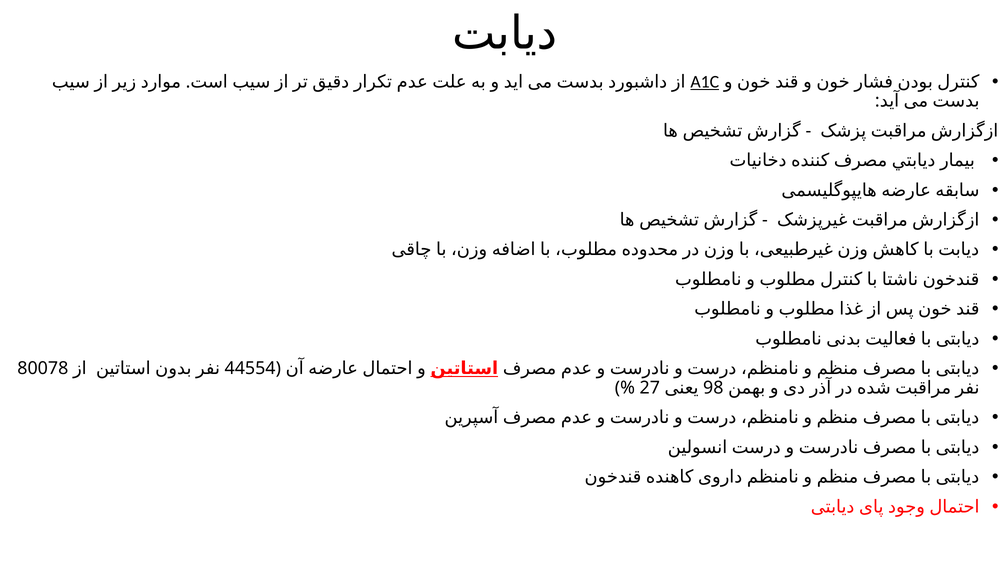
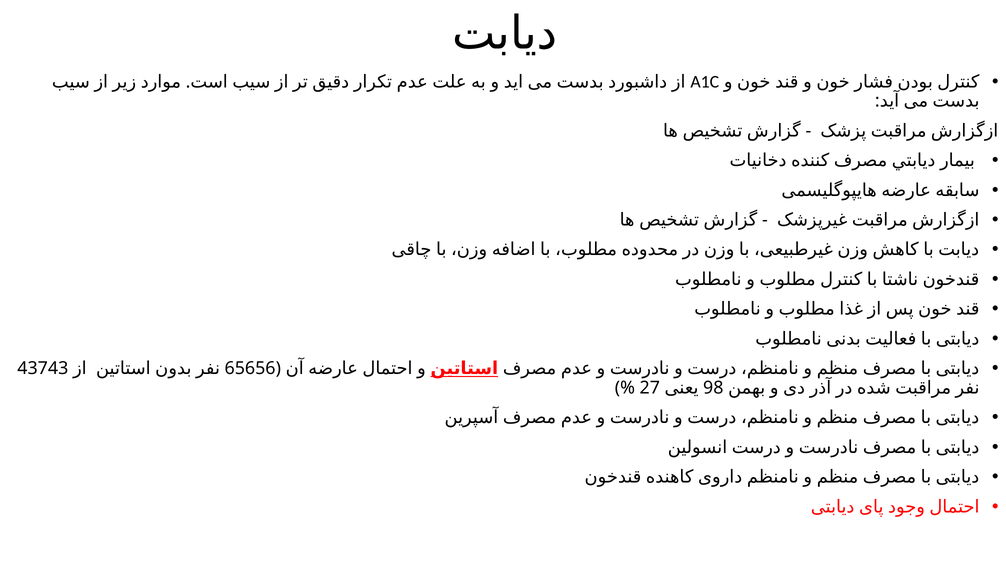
A1C underline: present -> none
80078: 80078 -> 43743
44554: 44554 -> 65656
